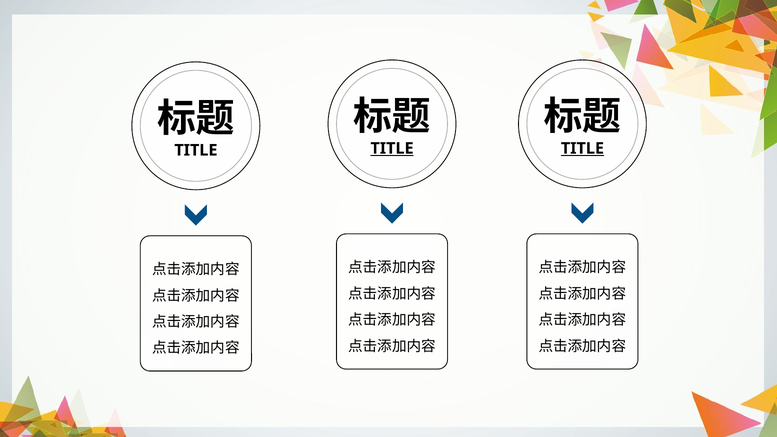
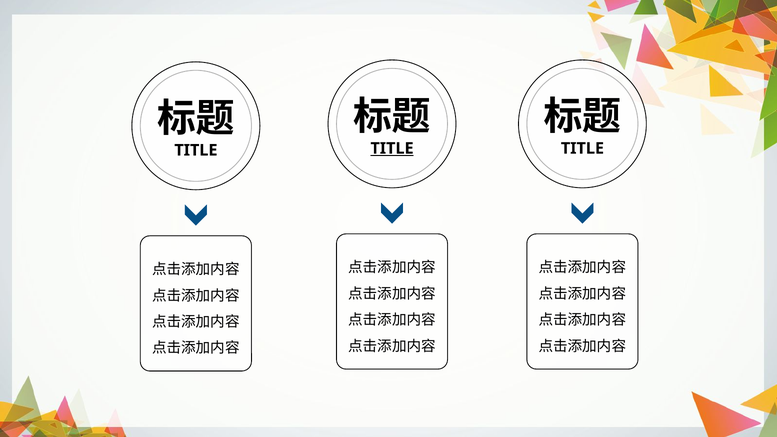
TITLE at (582, 148) underline: present -> none
